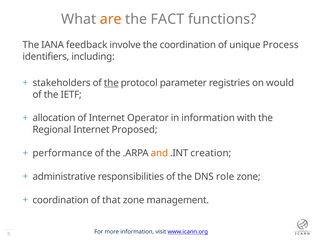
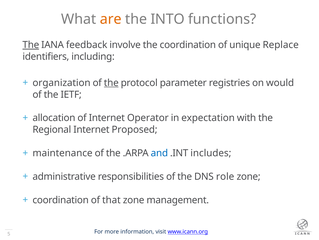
FACT: FACT -> INTO
The at (31, 45) underline: none -> present
Process: Process -> Replace
stakeholders: stakeholders -> organization
in information: information -> expectation
performance: performance -> maintenance
and colour: orange -> blue
creation: creation -> includes
